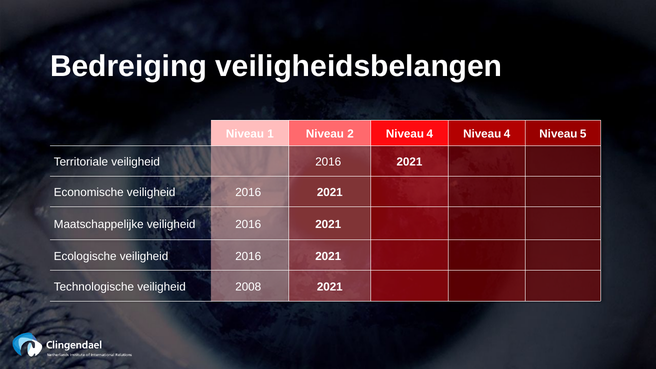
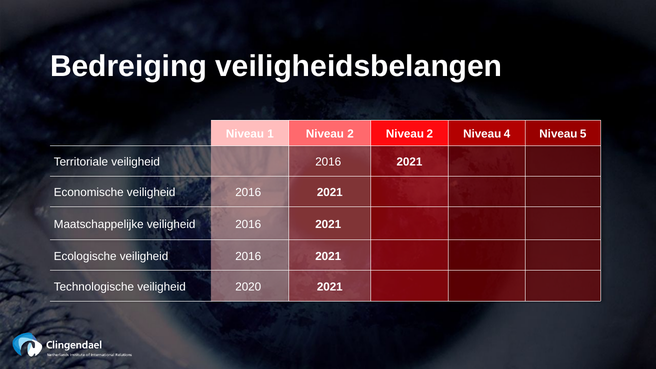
2 Niveau 4: 4 -> 2
2008: 2008 -> 2020
